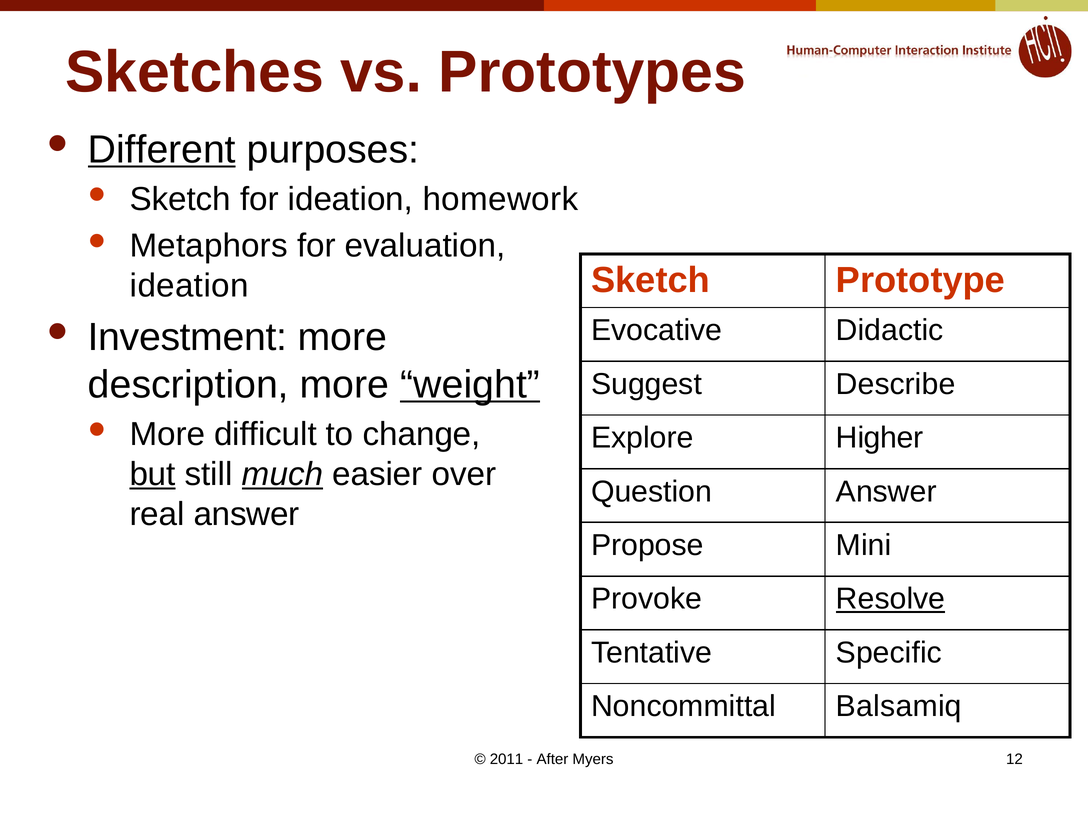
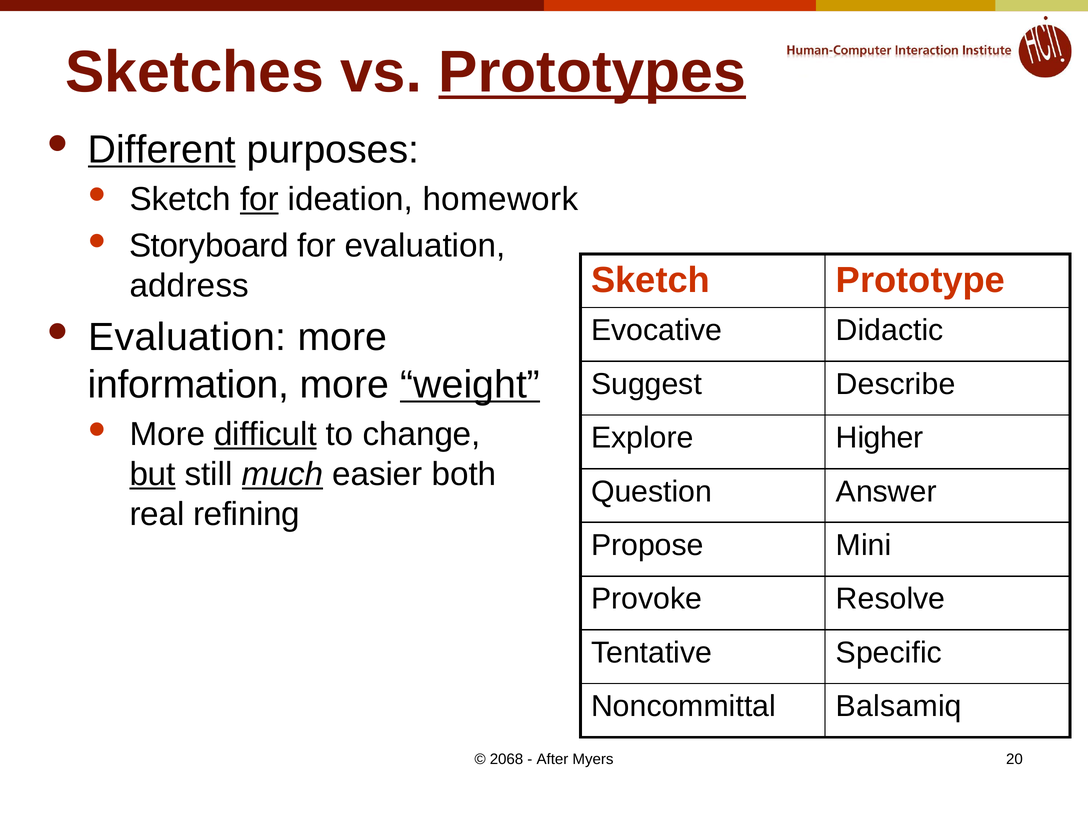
Prototypes underline: none -> present
for at (259, 199) underline: none -> present
Metaphors: Metaphors -> Storyboard
ideation at (189, 286): ideation -> address
Investment at (188, 338): Investment -> Evaluation
description: description -> information
difficult underline: none -> present
over: over -> both
real answer: answer -> refining
Resolve underline: present -> none
2011: 2011 -> 2068
12: 12 -> 20
